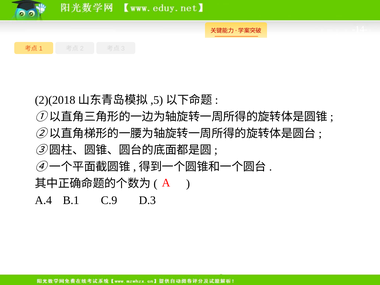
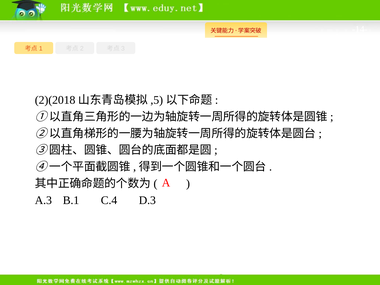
A.4: A.4 -> A.3
C.9: C.9 -> C.4
